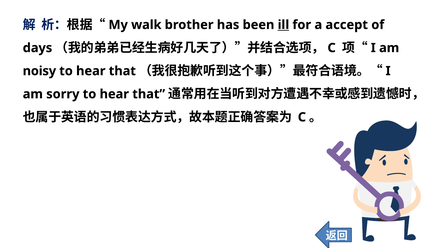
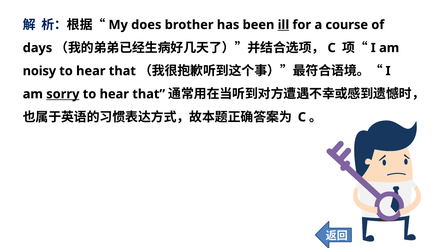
walk: walk -> does
accept: accept -> course
sorry underline: none -> present
